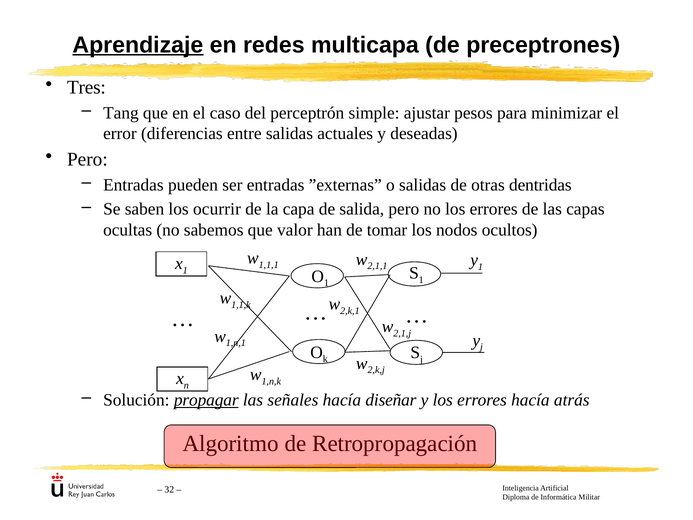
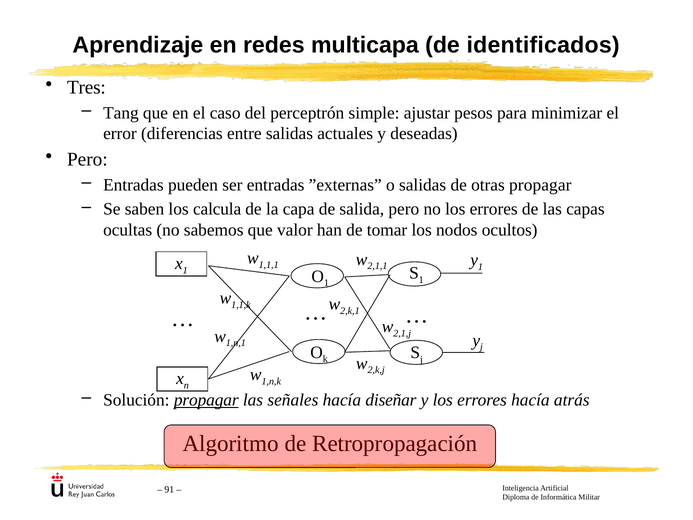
Aprendizaje underline: present -> none
preceptrones: preceptrones -> identificados
otras dentridas: dentridas -> propagar
ocurrir: ocurrir -> calcula
32: 32 -> 91
